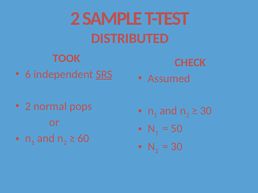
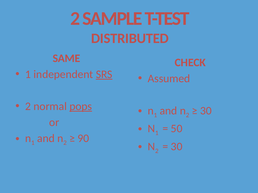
TOOK: TOOK -> SAME
6 at (28, 74): 6 -> 1
pops underline: none -> present
60: 60 -> 90
